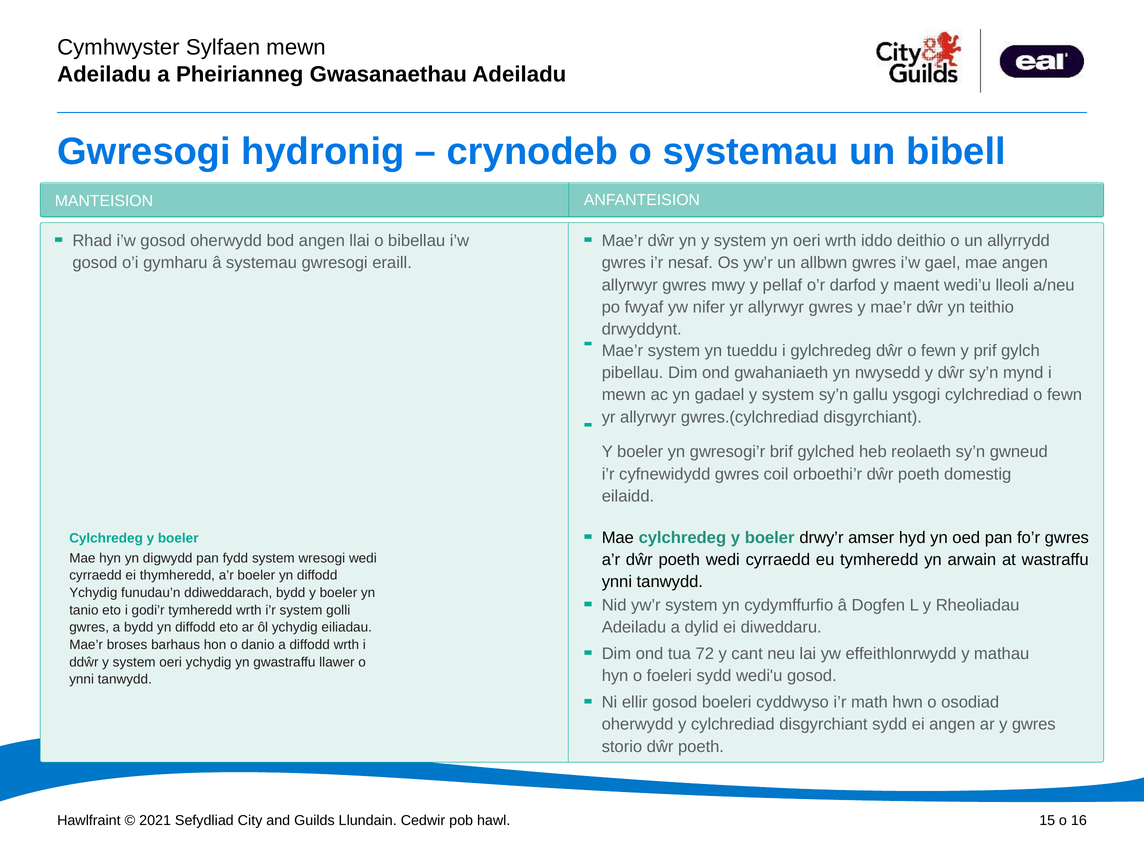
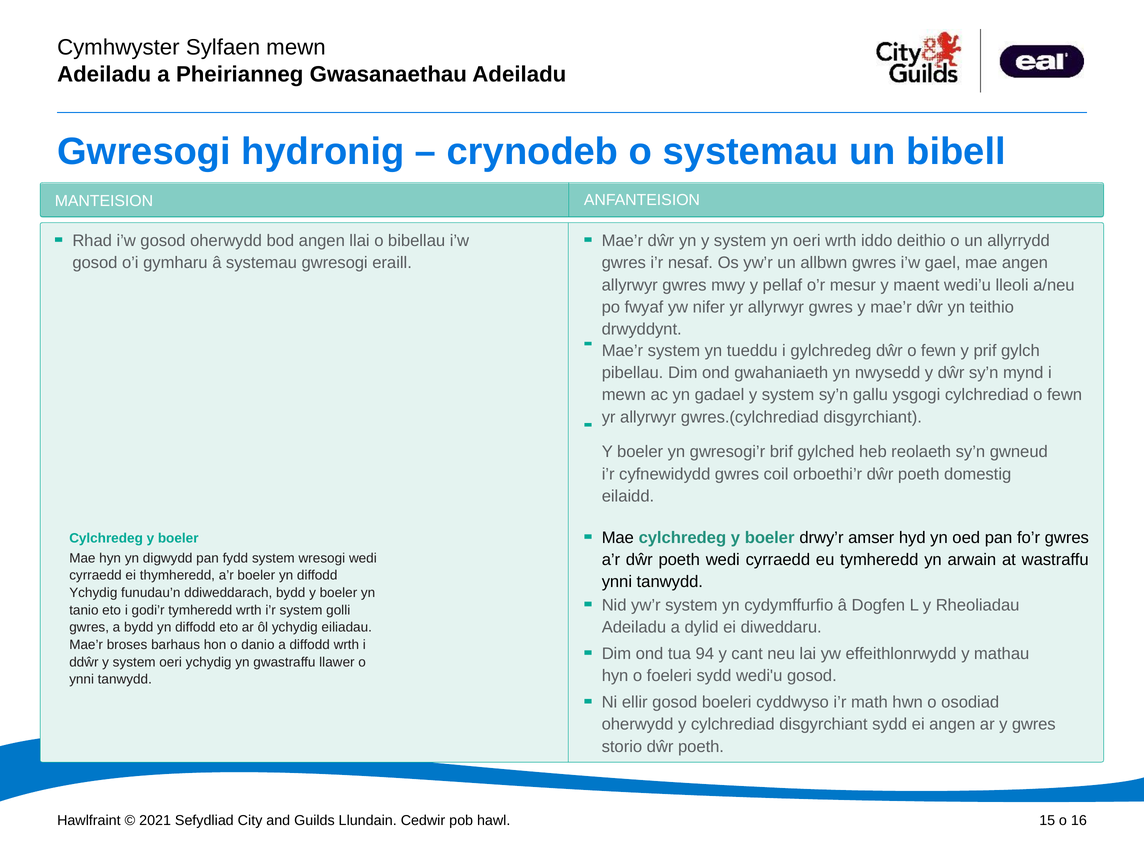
darfod: darfod -> mesur
72: 72 -> 94
